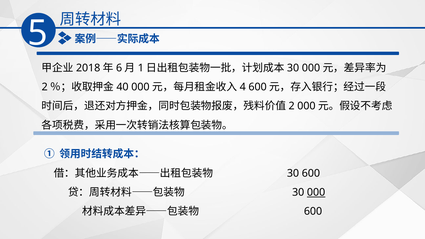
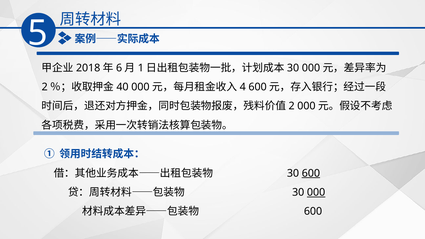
600 underline: none -> present
